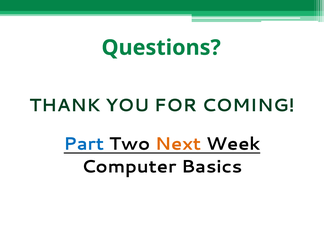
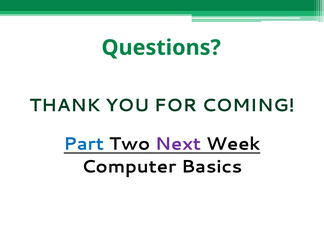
Next colour: orange -> purple
